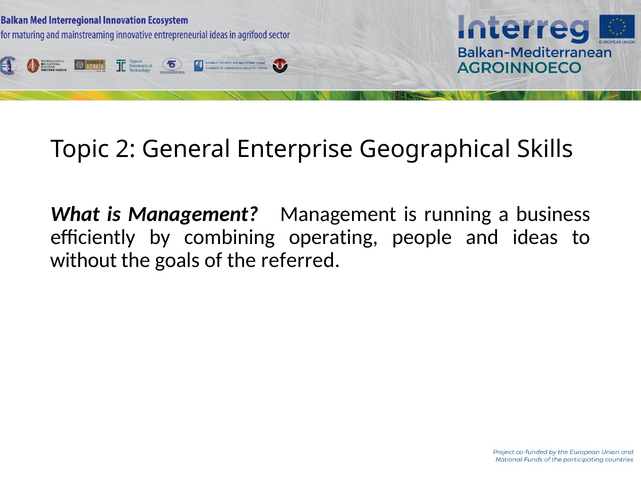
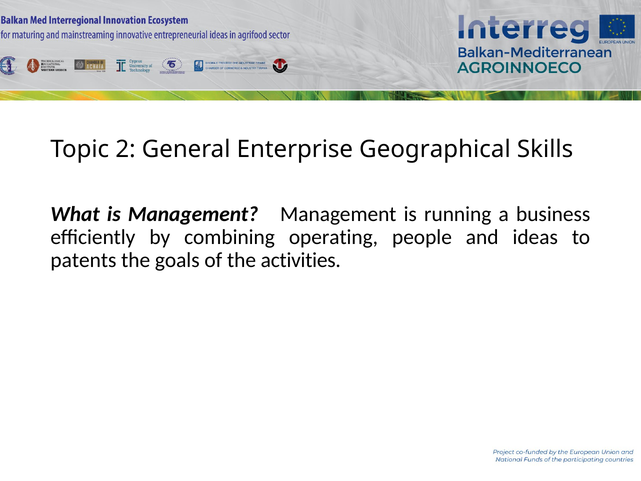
without: without -> patents
referred: referred -> activities
